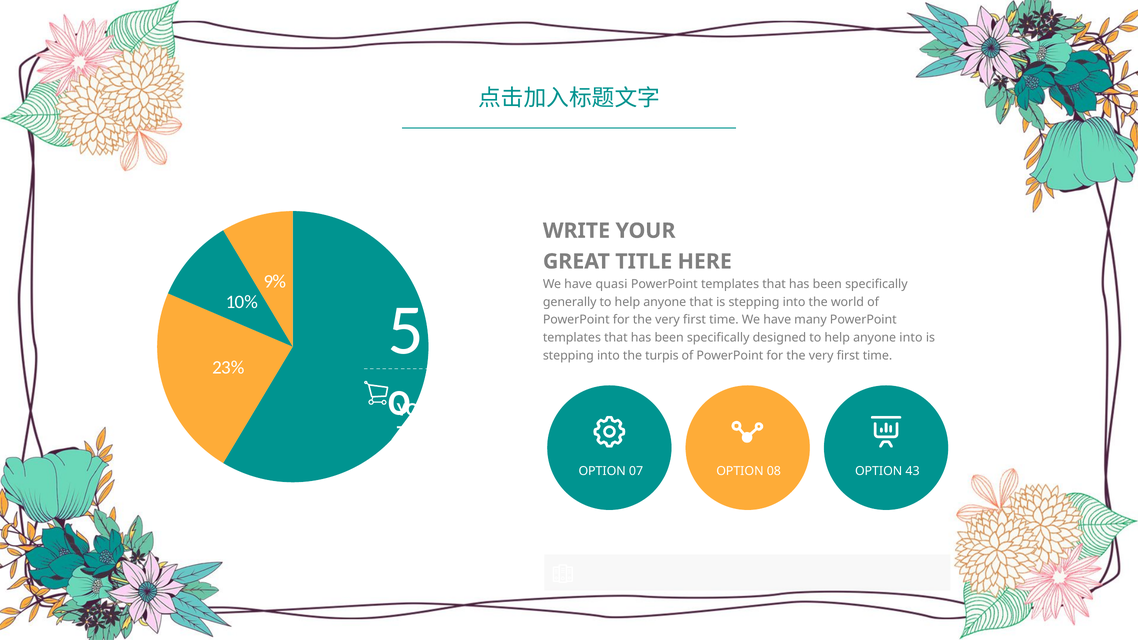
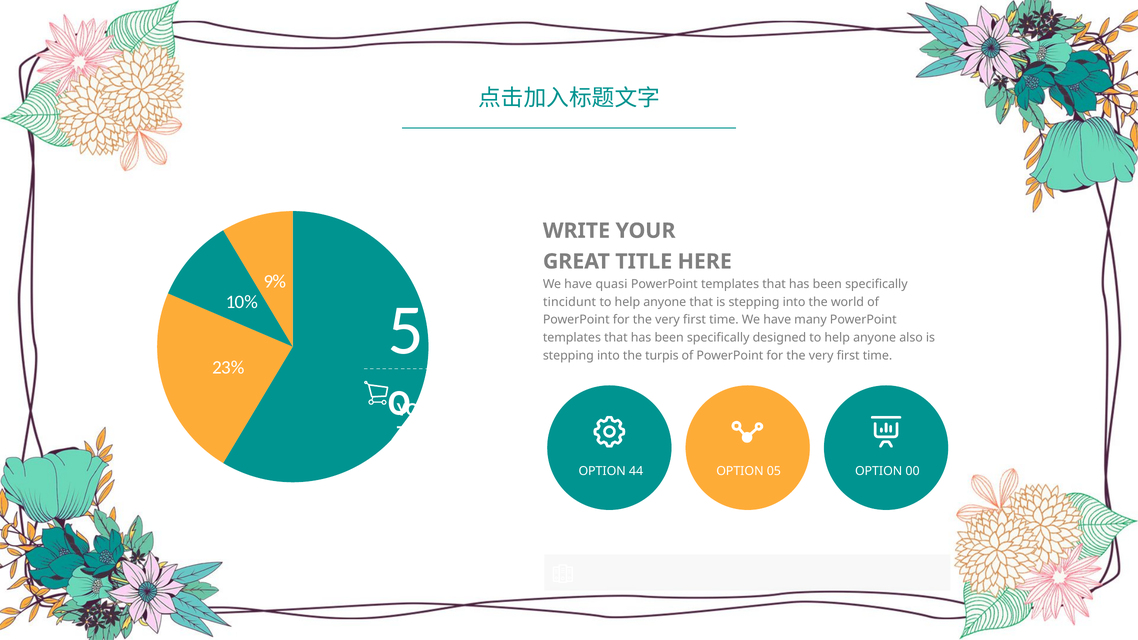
generally: generally -> tincidunt
anyone into: into -> also
07: 07 -> 44
08: 08 -> 05
43: 43 -> 00
